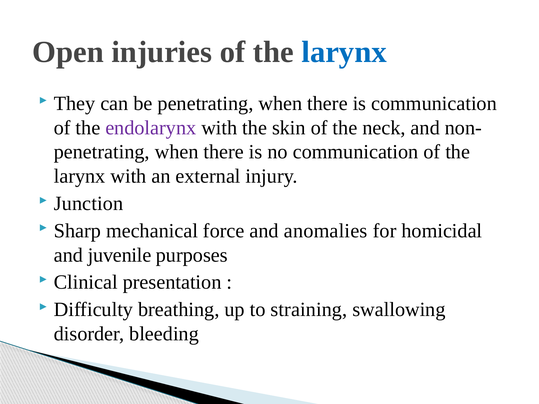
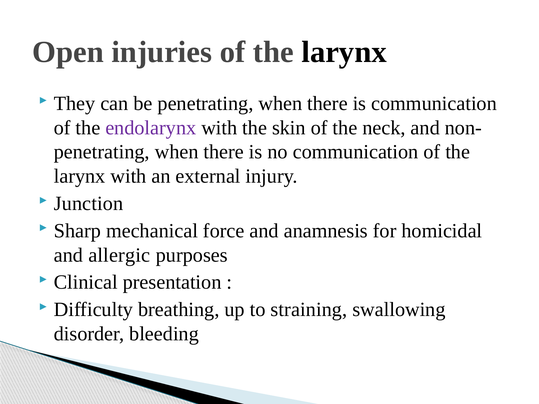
larynx at (344, 52) colour: blue -> black
anomalies: anomalies -> anamnesis
juvenile: juvenile -> allergic
